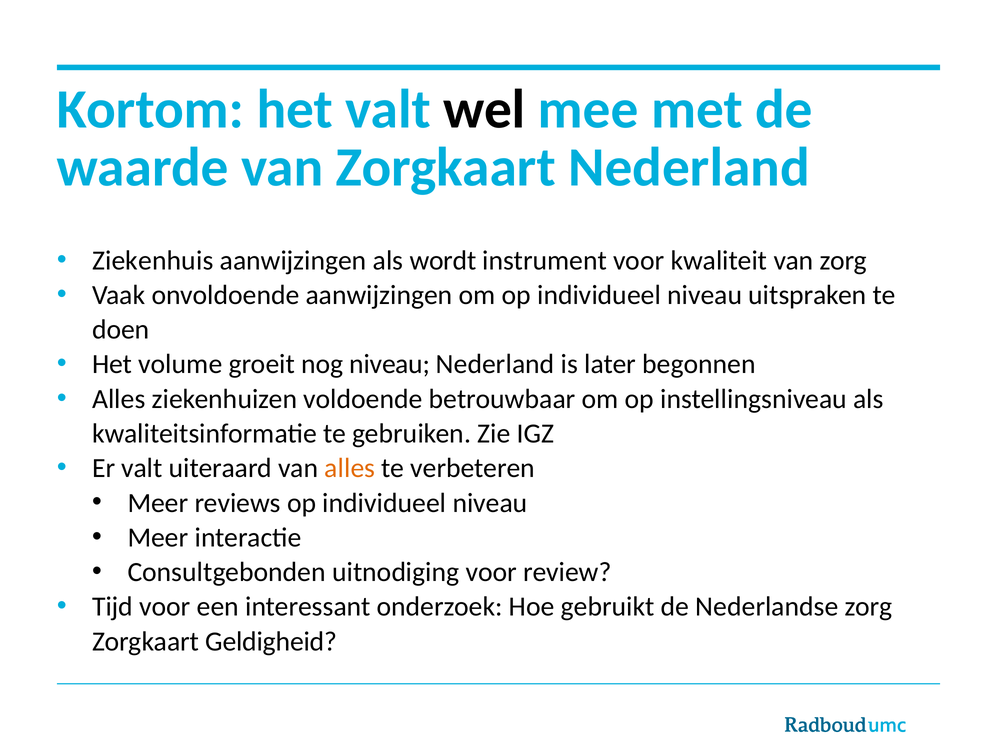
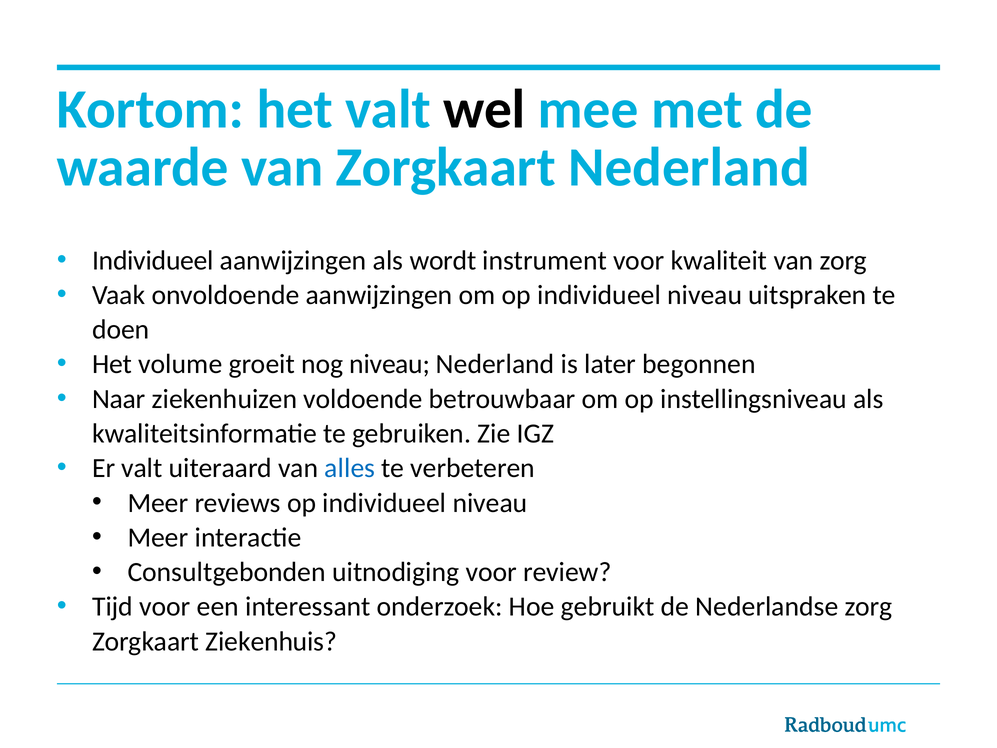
Ziekenhuis at (153, 260): Ziekenhuis -> Individueel
Alles at (119, 399): Alles -> Naar
alles at (350, 468) colour: orange -> blue
Geldigheid: Geldigheid -> Ziekenhuis
